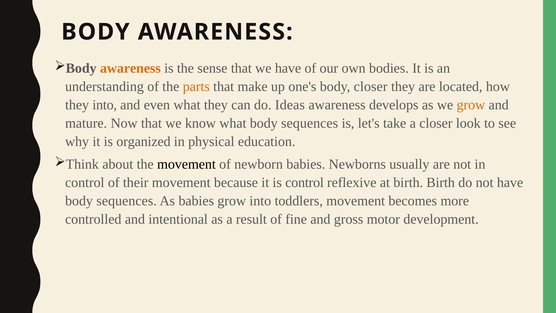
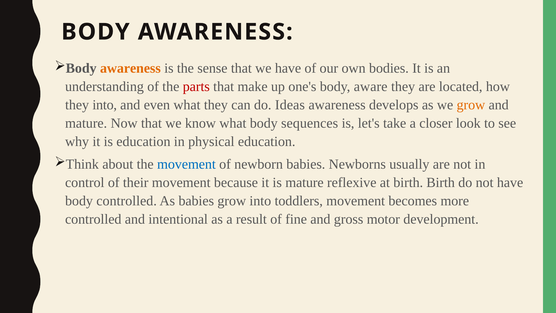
parts colour: orange -> red
body closer: closer -> aware
is organized: organized -> education
movement at (186, 164) colour: black -> blue
is control: control -> mature
sequences at (127, 201): sequences -> controlled
